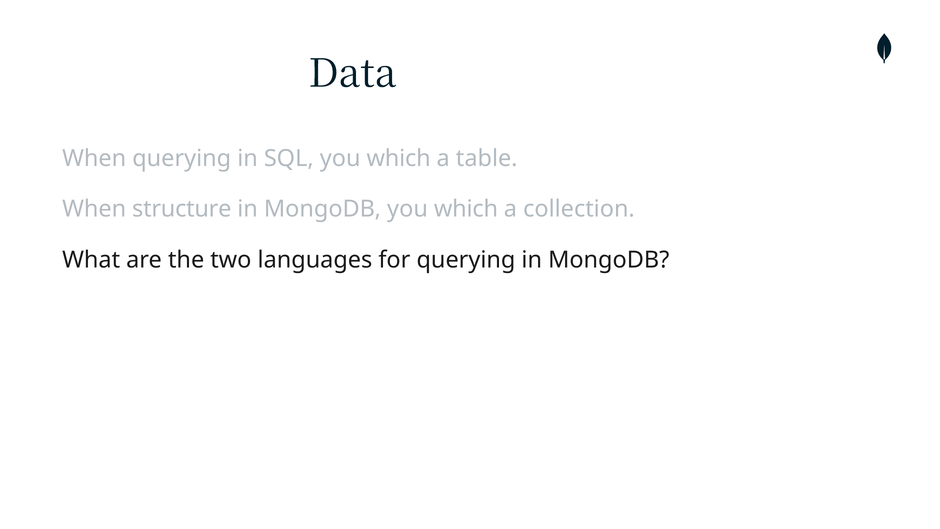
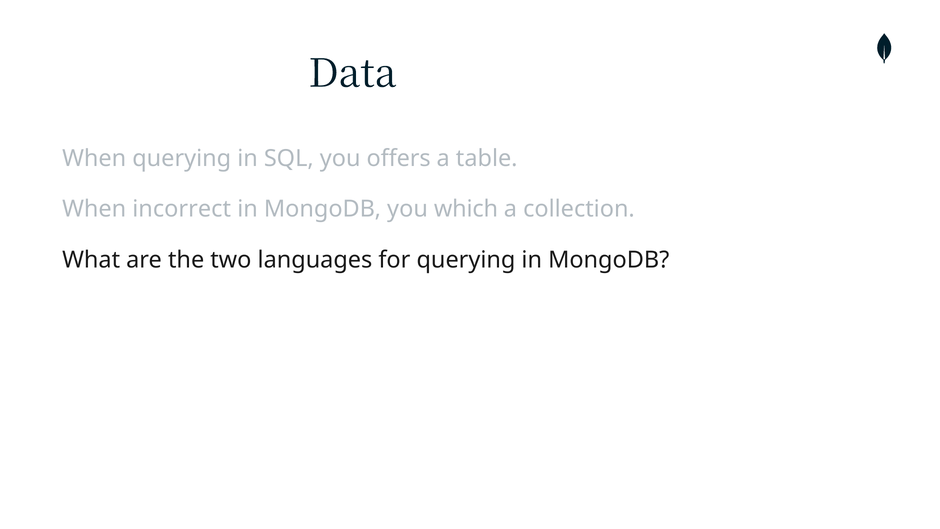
SQL you which: which -> offers
structure: structure -> incorrect
